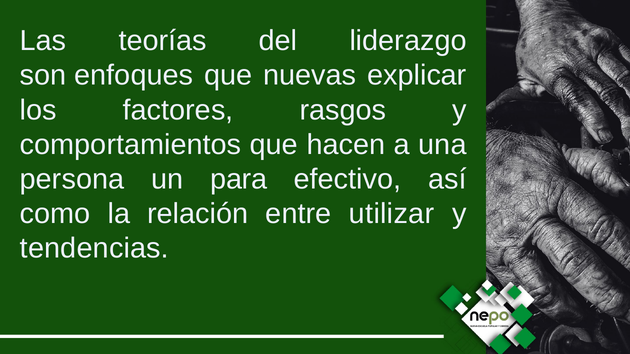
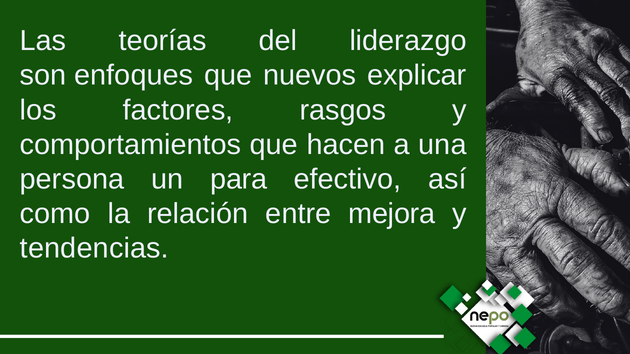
nuevas: nuevas -> nuevos
utilizar: utilizar -> mejora
